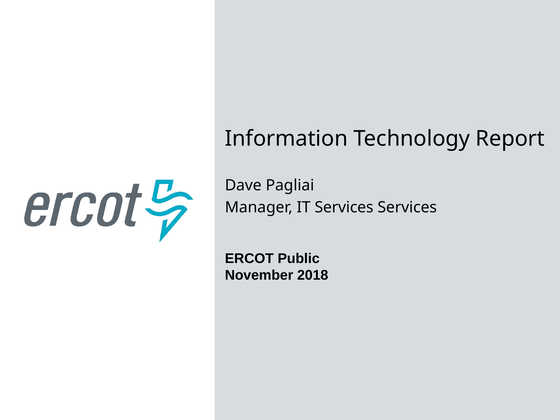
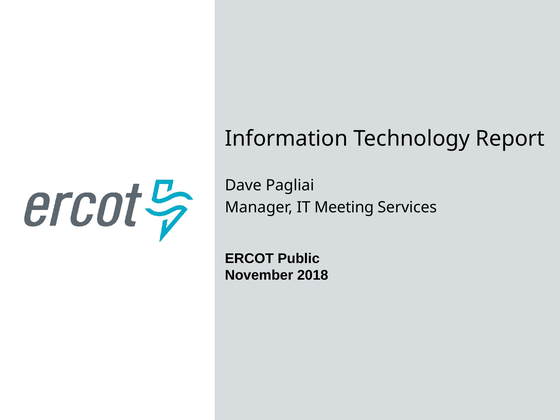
IT Services: Services -> Meeting
